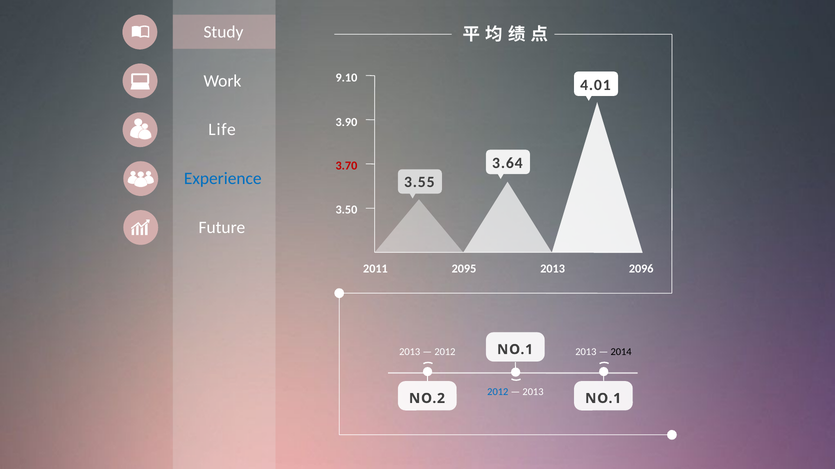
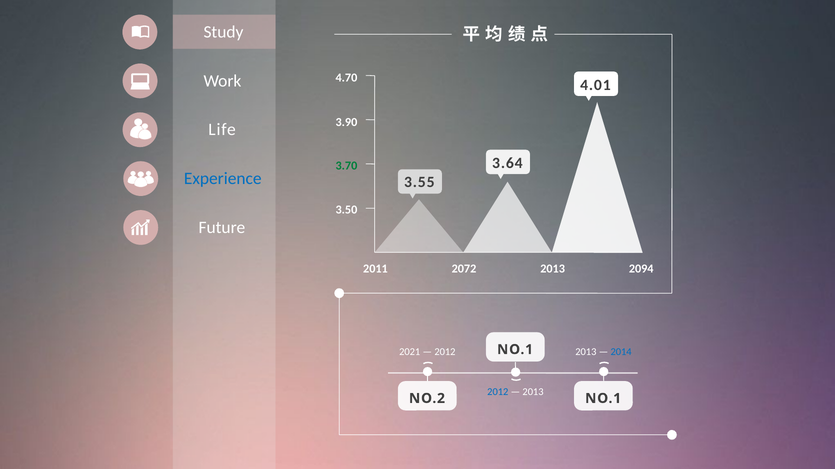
9.10: 9.10 -> 4.70
3.70 colour: red -> green
2095: 2095 -> 2072
2096: 2096 -> 2094
2013 at (410, 353): 2013 -> 2021
2014 colour: black -> blue
